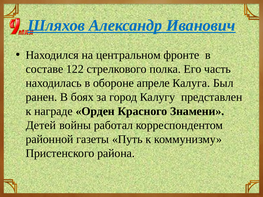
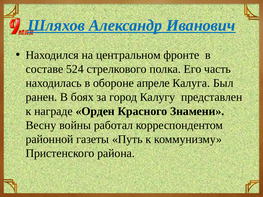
122: 122 -> 524
Детей: Детей -> Весну
